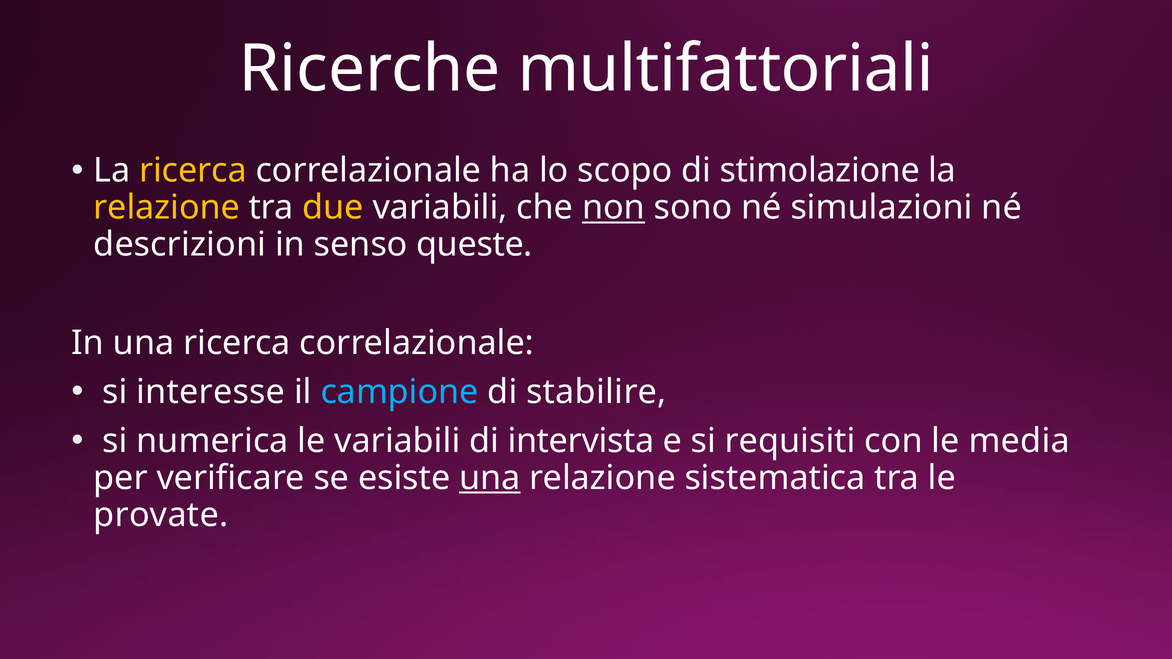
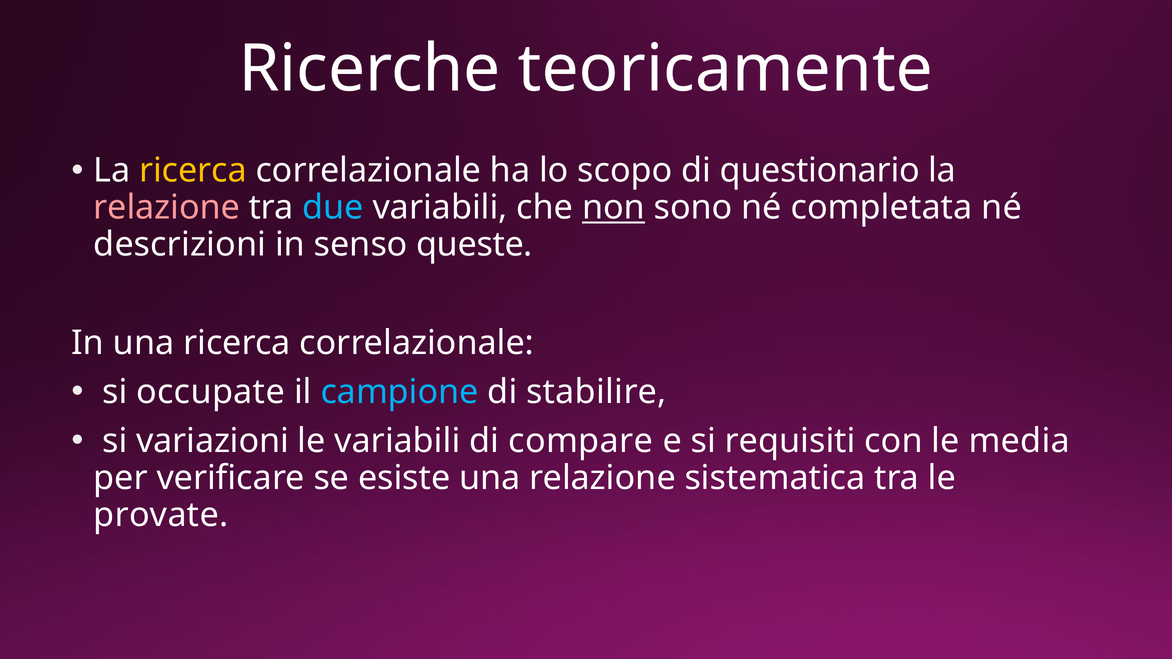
multifattoriali: multifattoriali -> teoricamente
stimolazione: stimolazione -> questionario
relazione at (167, 208) colour: yellow -> pink
due colour: yellow -> light blue
simulazioni: simulazioni -> completata
interesse: interesse -> occupate
numerica: numerica -> variazioni
intervista: intervista -> compare
una at (490, 478) underline: present -> none
